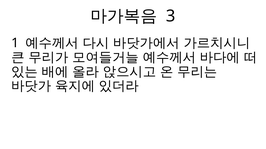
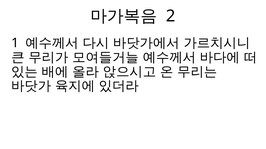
3: 3 -> 2
